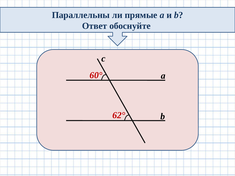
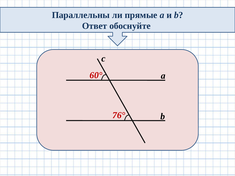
62°: 62° -> 76°
